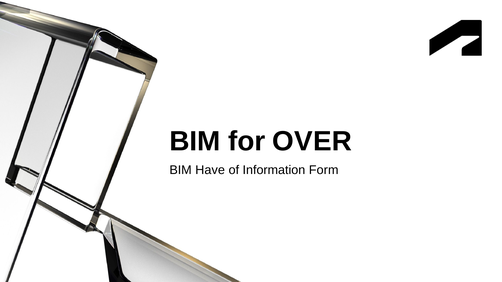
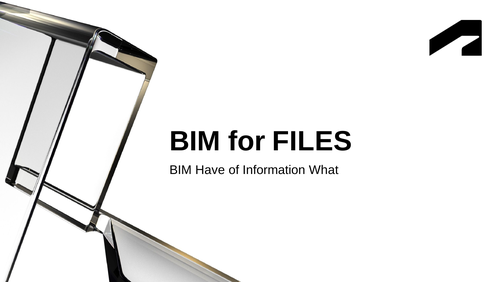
OVER: OVER -> FILES
Form: Form -> What
